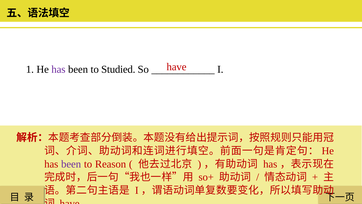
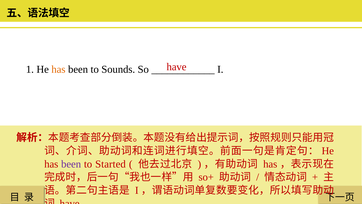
has at (58, 69) colour: purple -> orange
Studied: Studied -> Sounds
Reason: Reason -> Started
